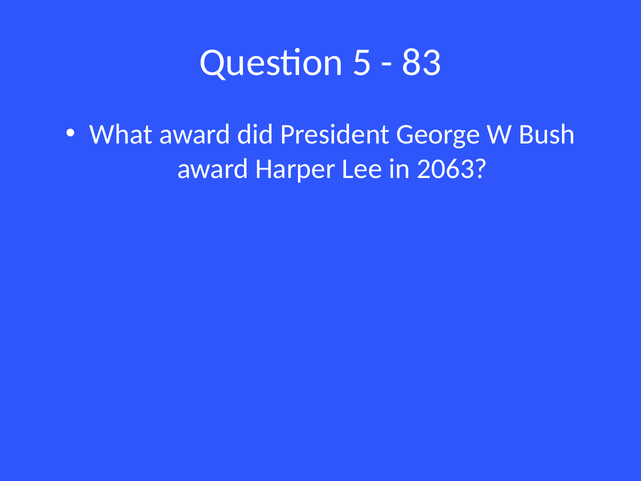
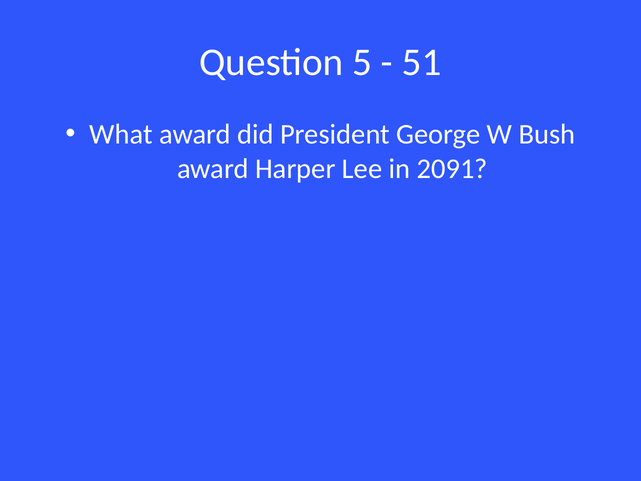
83: 83 -> 51
2063: 2063 -> 2091
